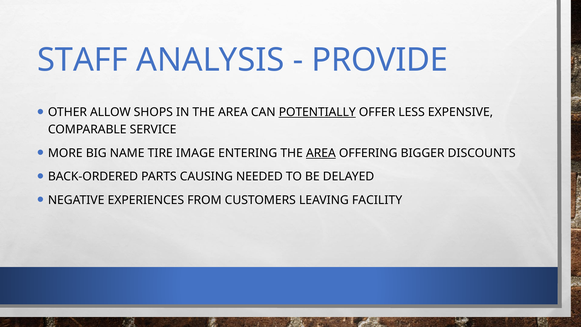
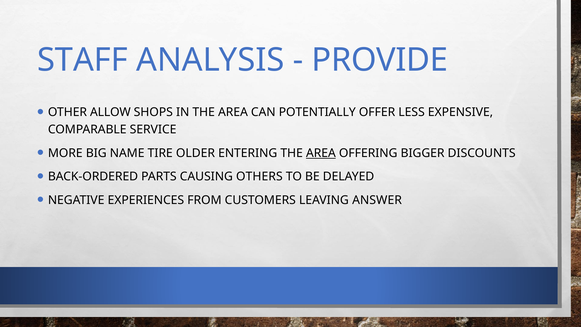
POTENTIALLY underline: present -> none
IMAGE: IMAGE -> OLDER
NEEDED: NEEDED -> OTHERS
FACILITY: FACILITY -> ANSWER
